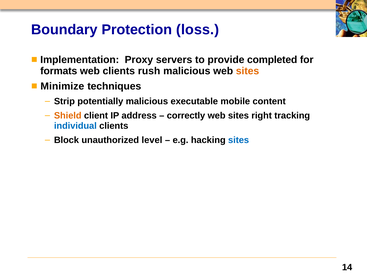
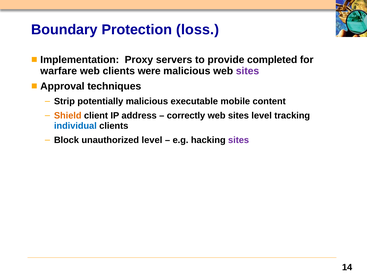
formats: formats -> warfare
rush: rush -> were
sites at (248, 71) colour: orange -> purple
Minimize: Minimize -> Approval
sites right: right -> level
sites at (239, 140) colour: blue -> purple
